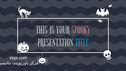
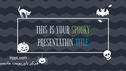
SPOOKY colour: pink -> light green
